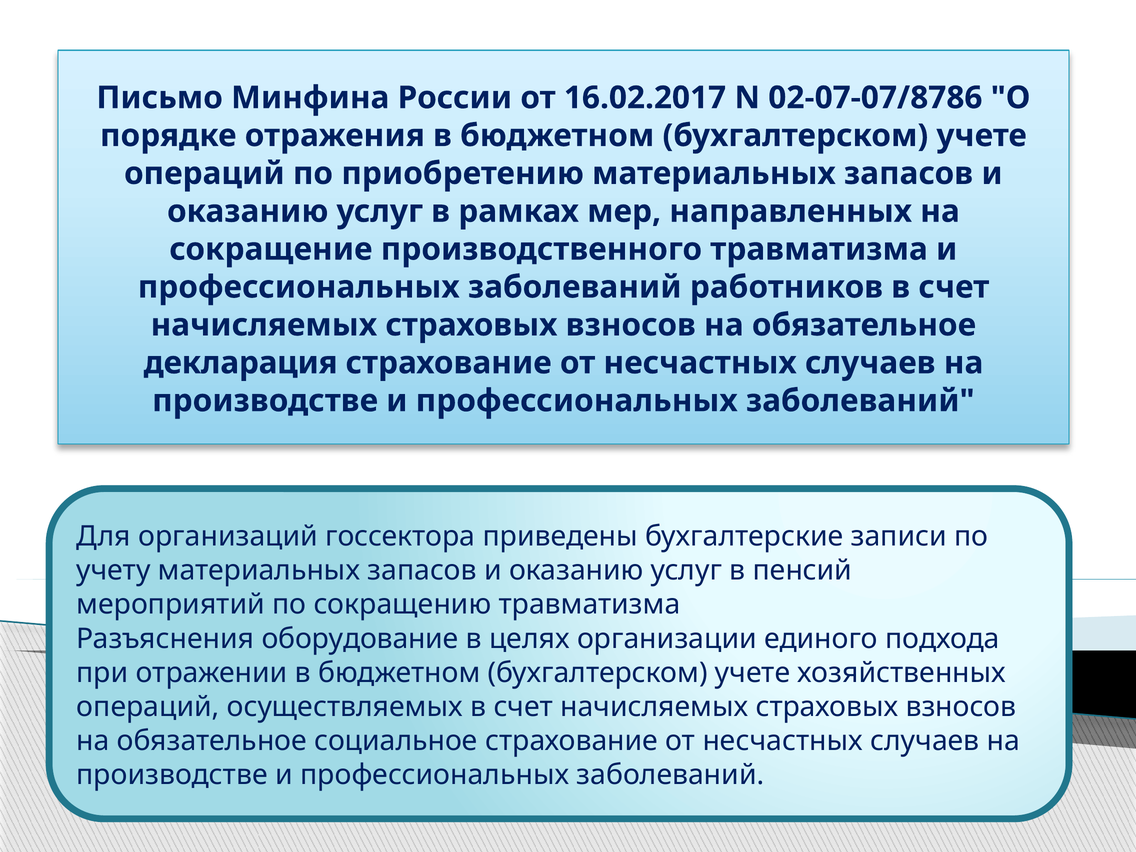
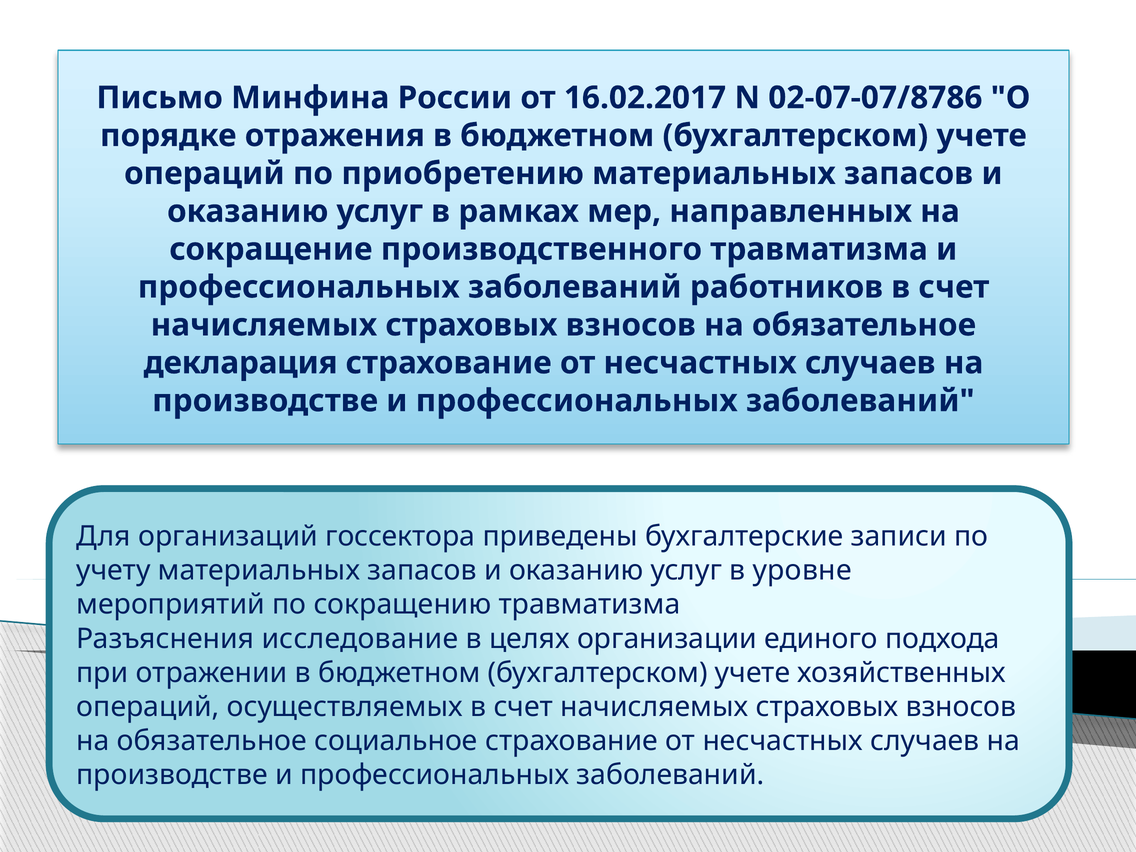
пенсий: пенсий -> уровне
оборудование: оборудование -> исследование
